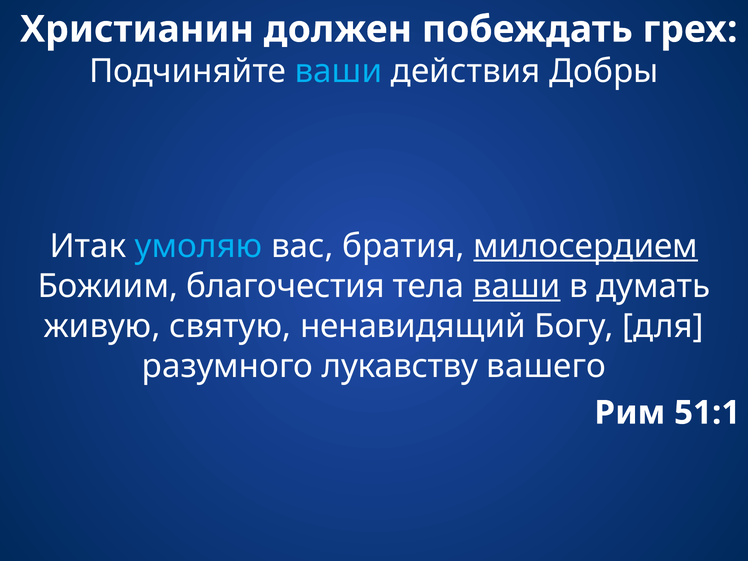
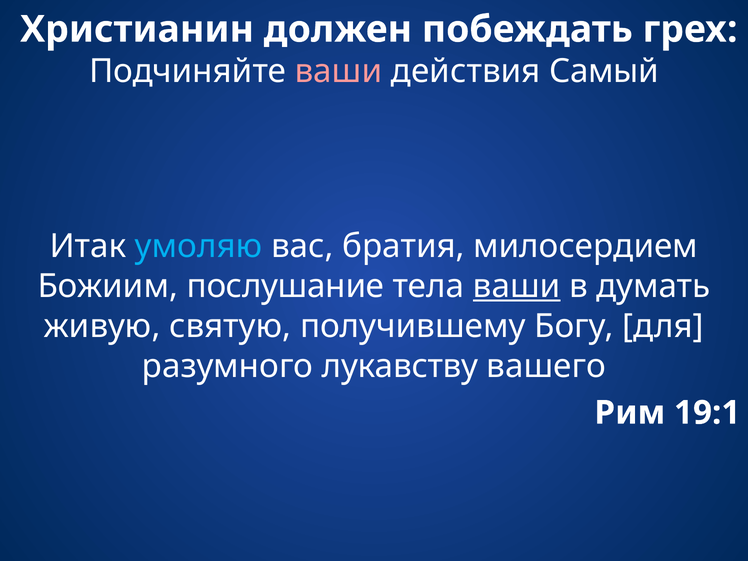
ваши at (339, 71) colour: light blue -> pink
Добры: Добры -> Самый
милосердием underline: present -> none
благочестия: благочестия -> послушание
ненавидящий: ненавидящий -> получившему
51:1: 51:1 -> 19:1
